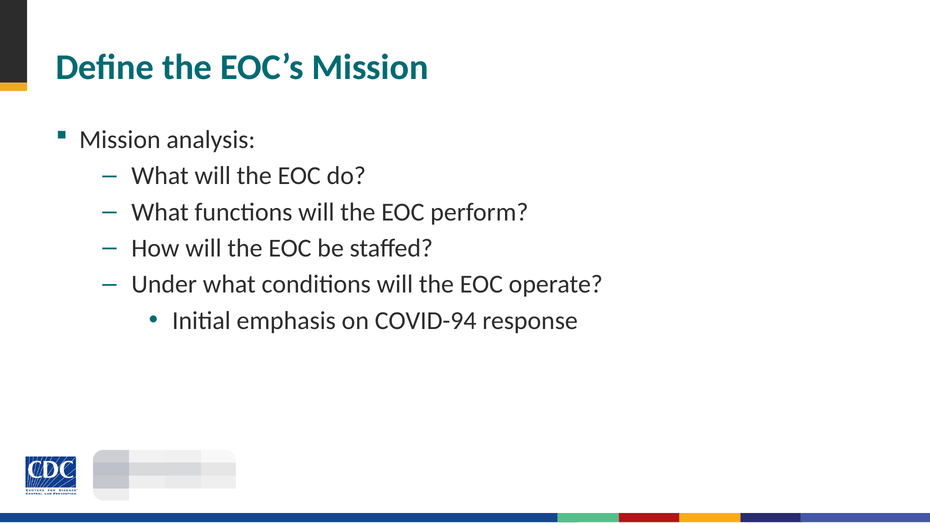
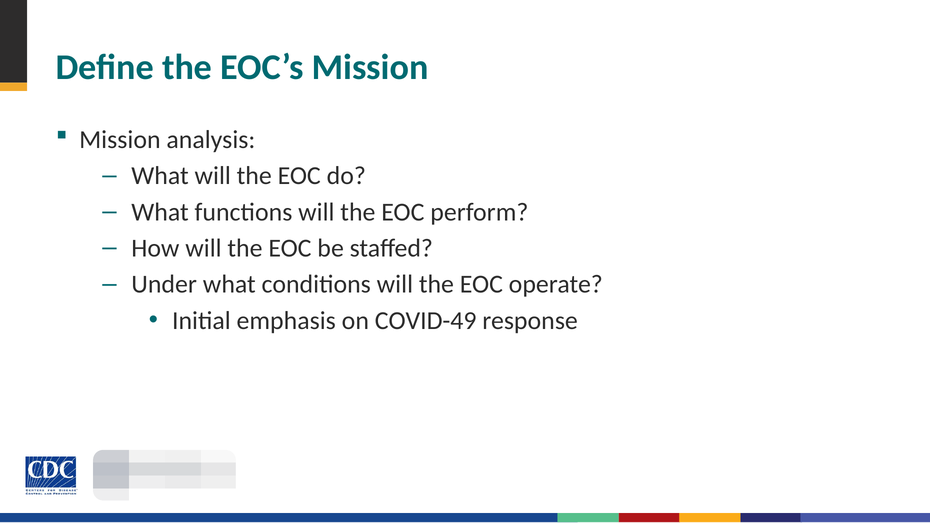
COVID-94: COVID-94 -> COVID-49
